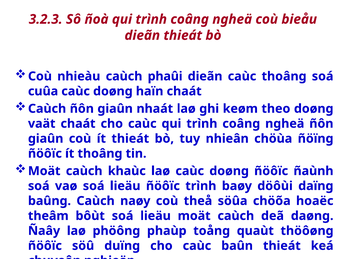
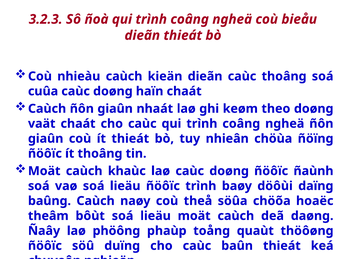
phaûi: phaûi -> kieän
